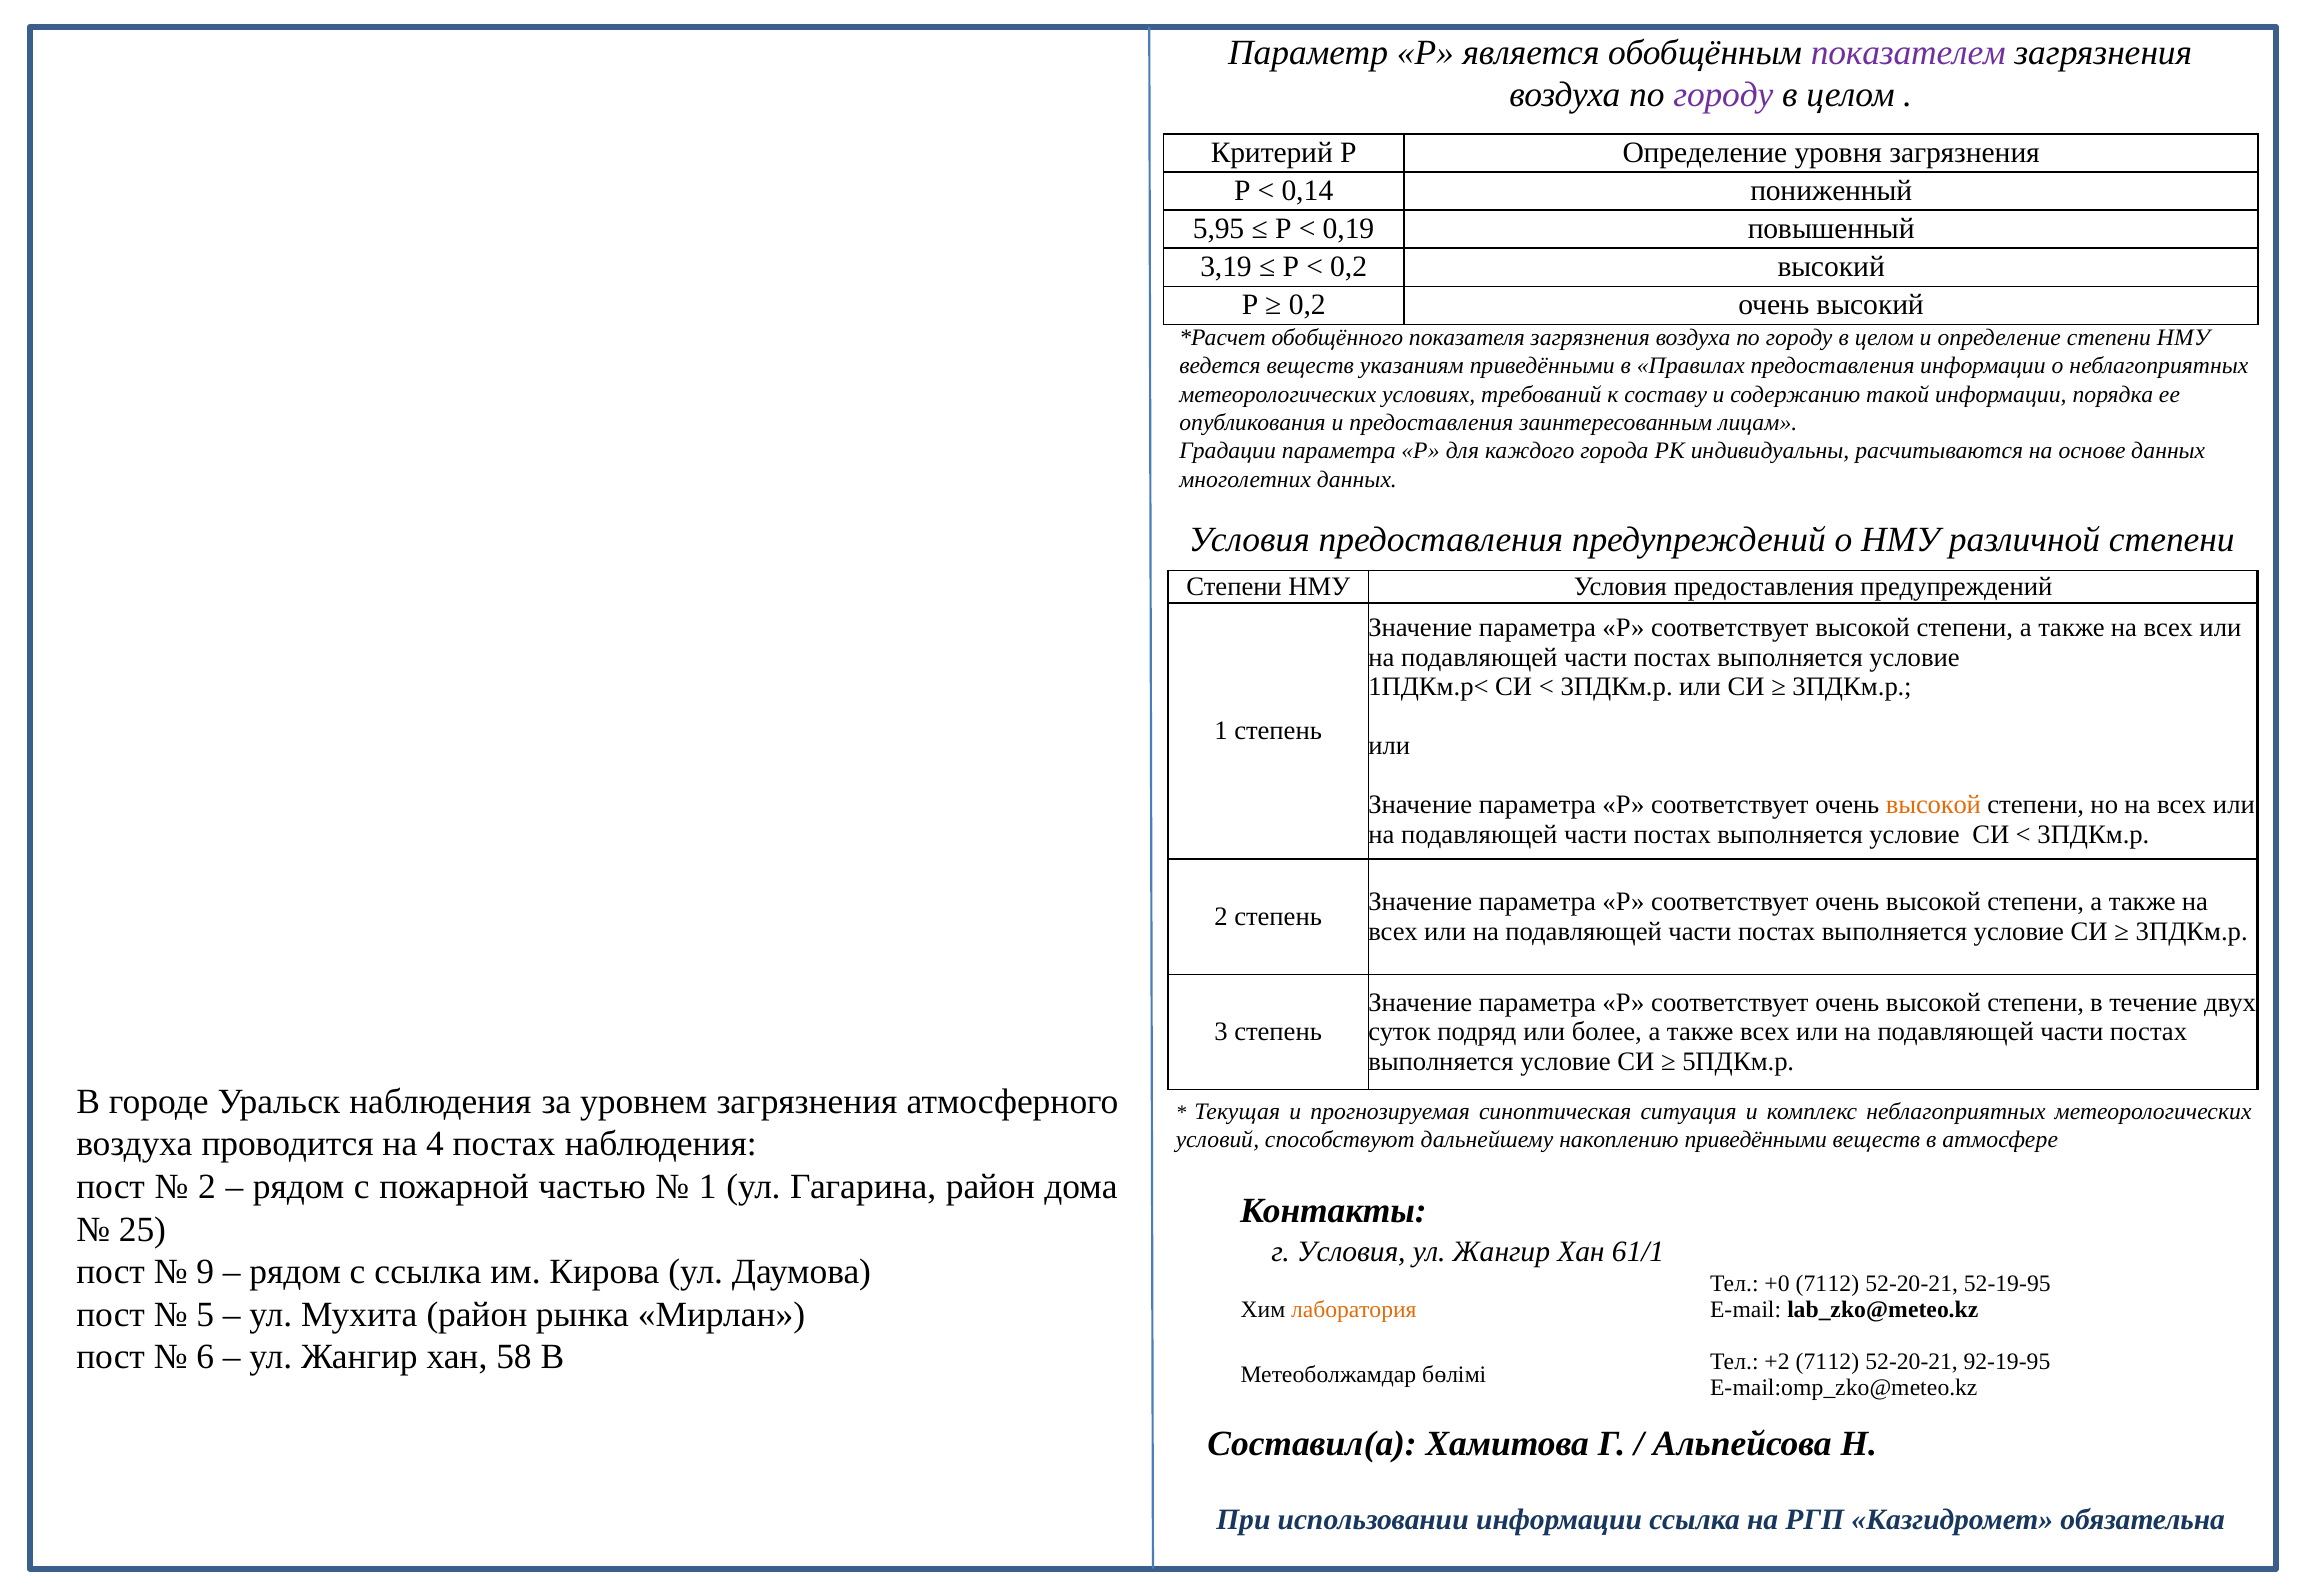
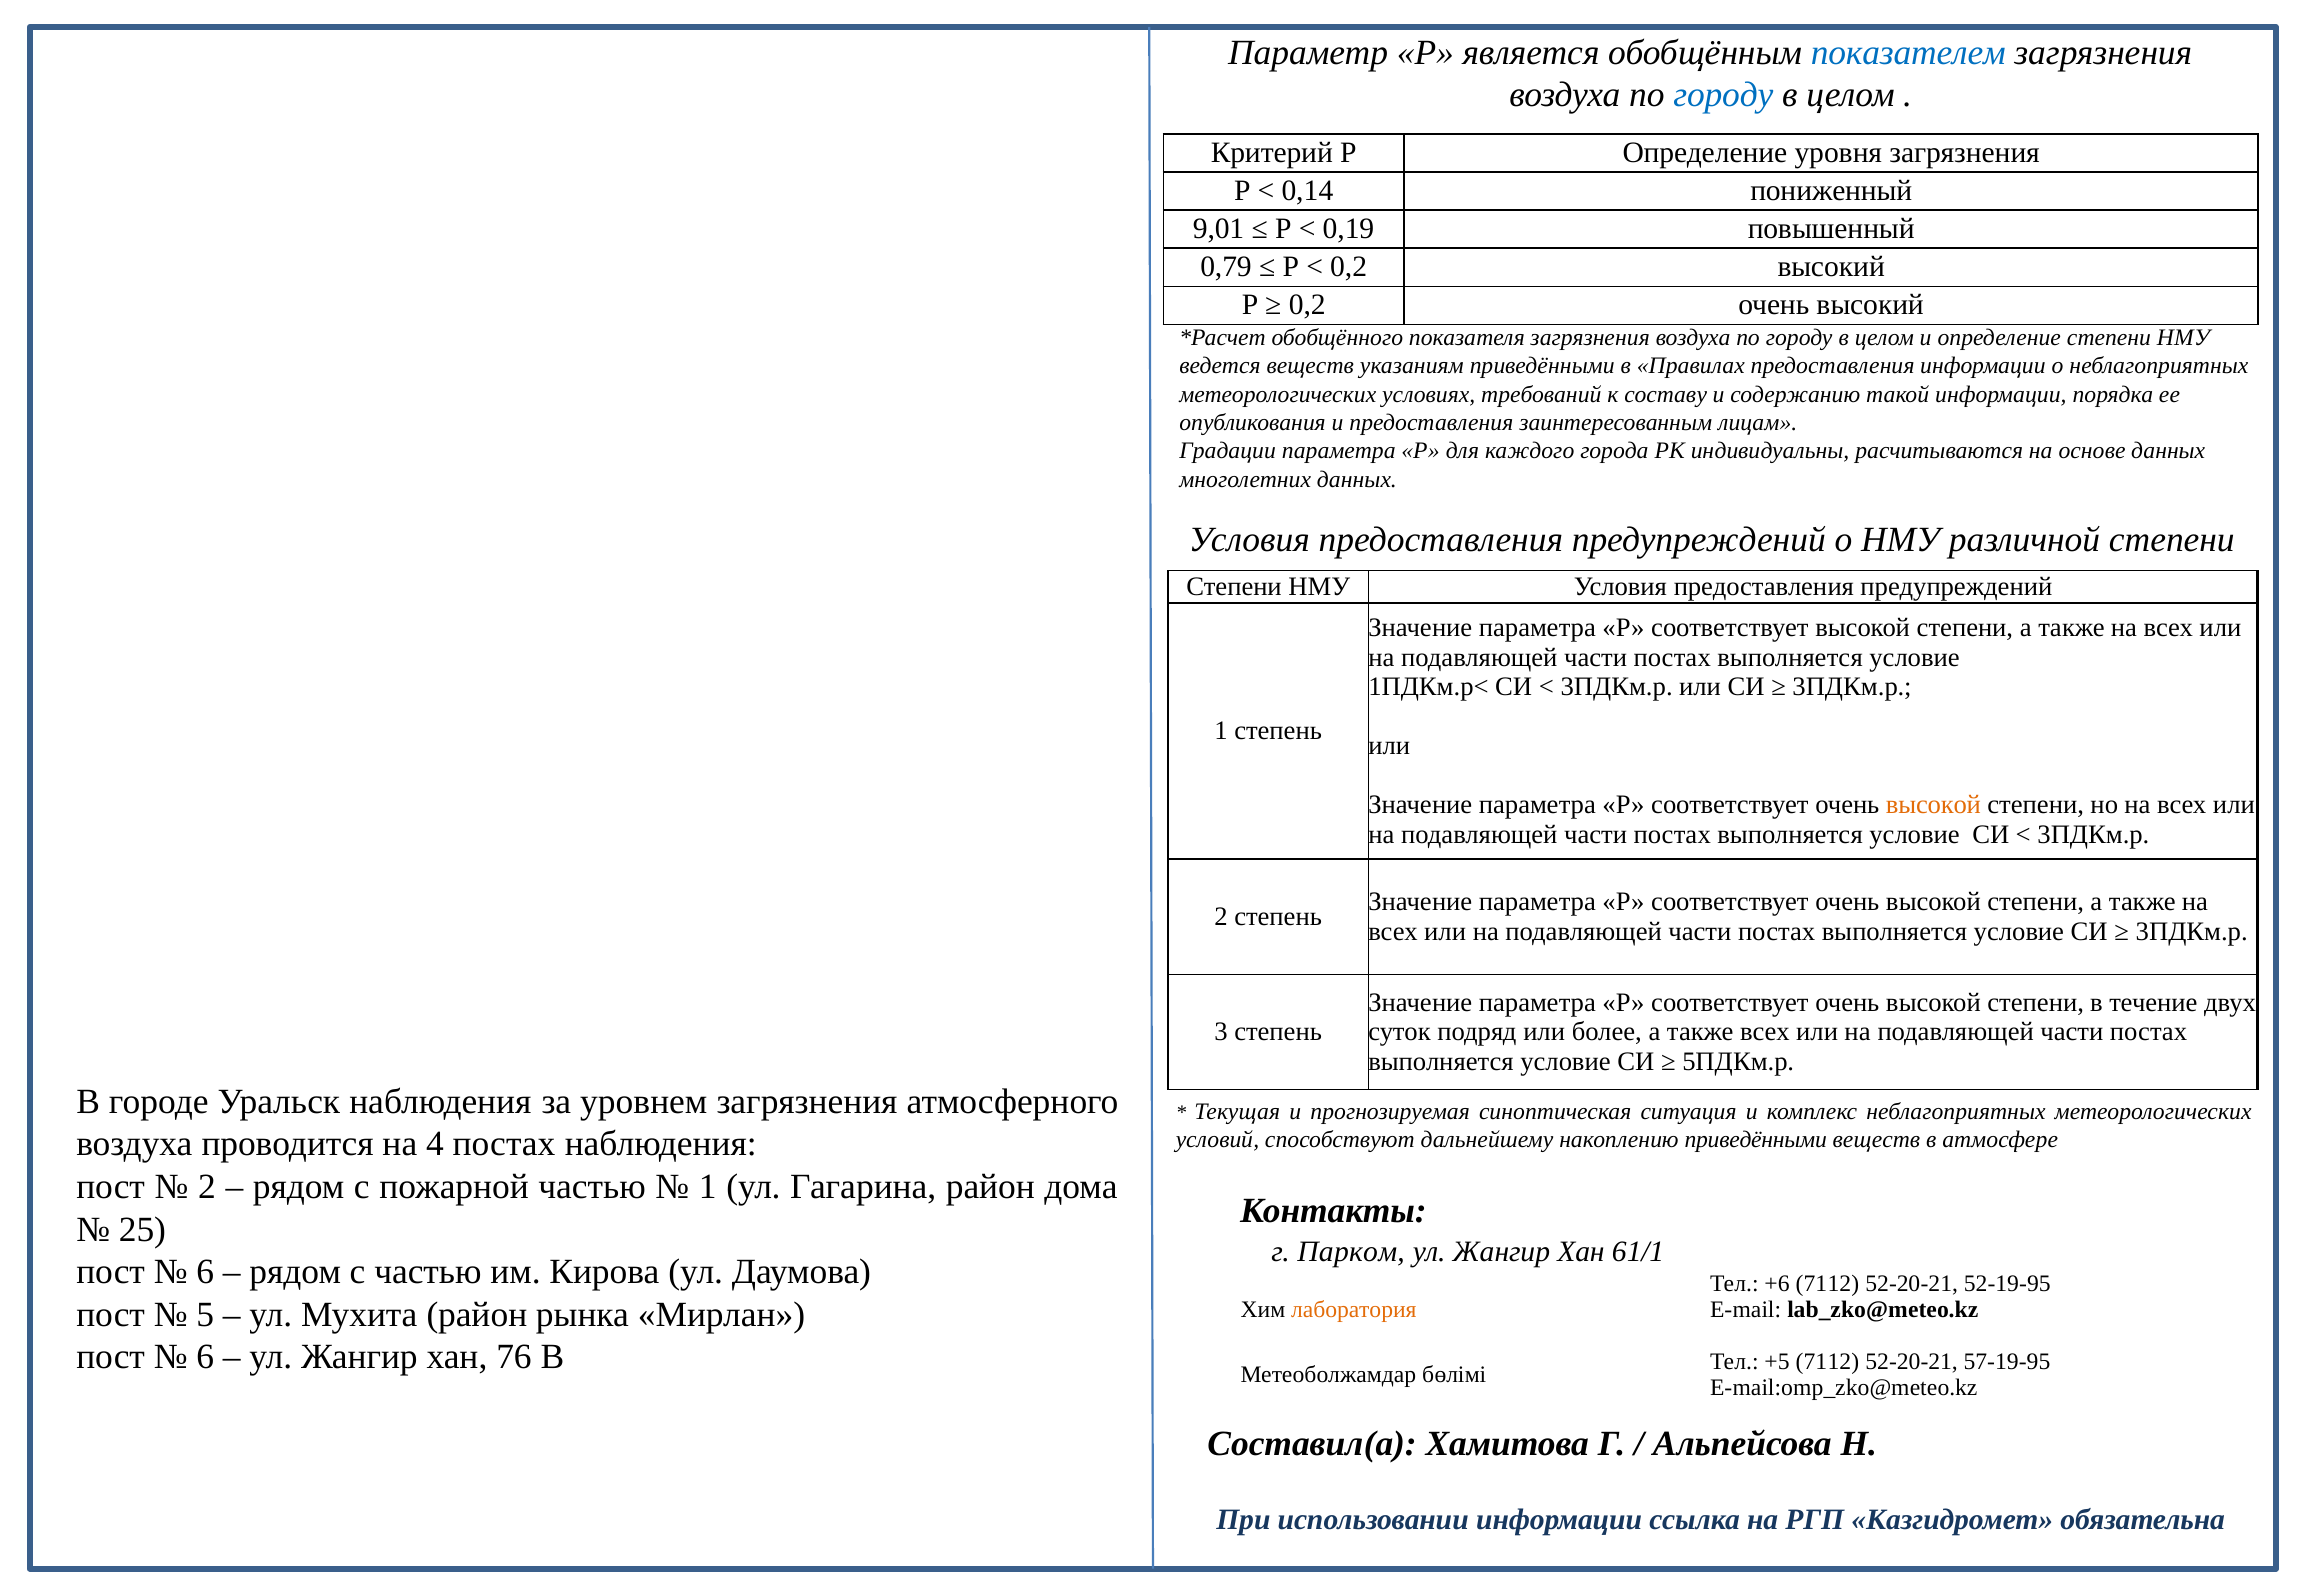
показателем colour: purple -> blue
городу at (1723, 95) colour: purple -> blue
5,95: 5,95 -> 9,01
3,19: 3,19 -> 0,79
г Условия: Условия -> Парком
9 at (205, 1272): 9 -> 6
с ссылка: ссылка -> частью
+0: +0 -> +6
58: 58 -> 76
+2: +2 -> +5
92-19-95: 92-19-95 -> 57-19-95
